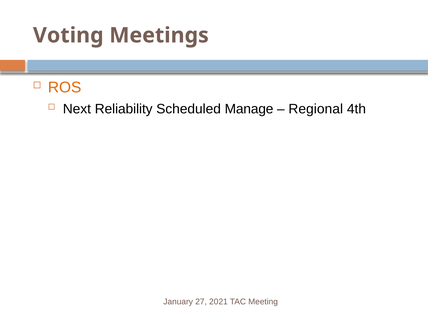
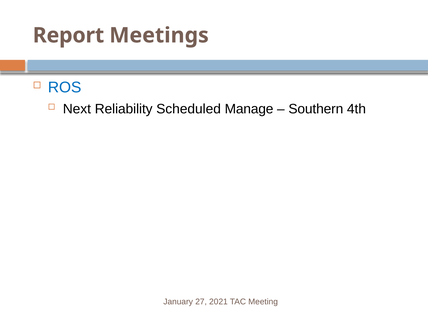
Voting: Voting -> Report
ROS colour: orange -> blue
Regional: Regional -> Southern
